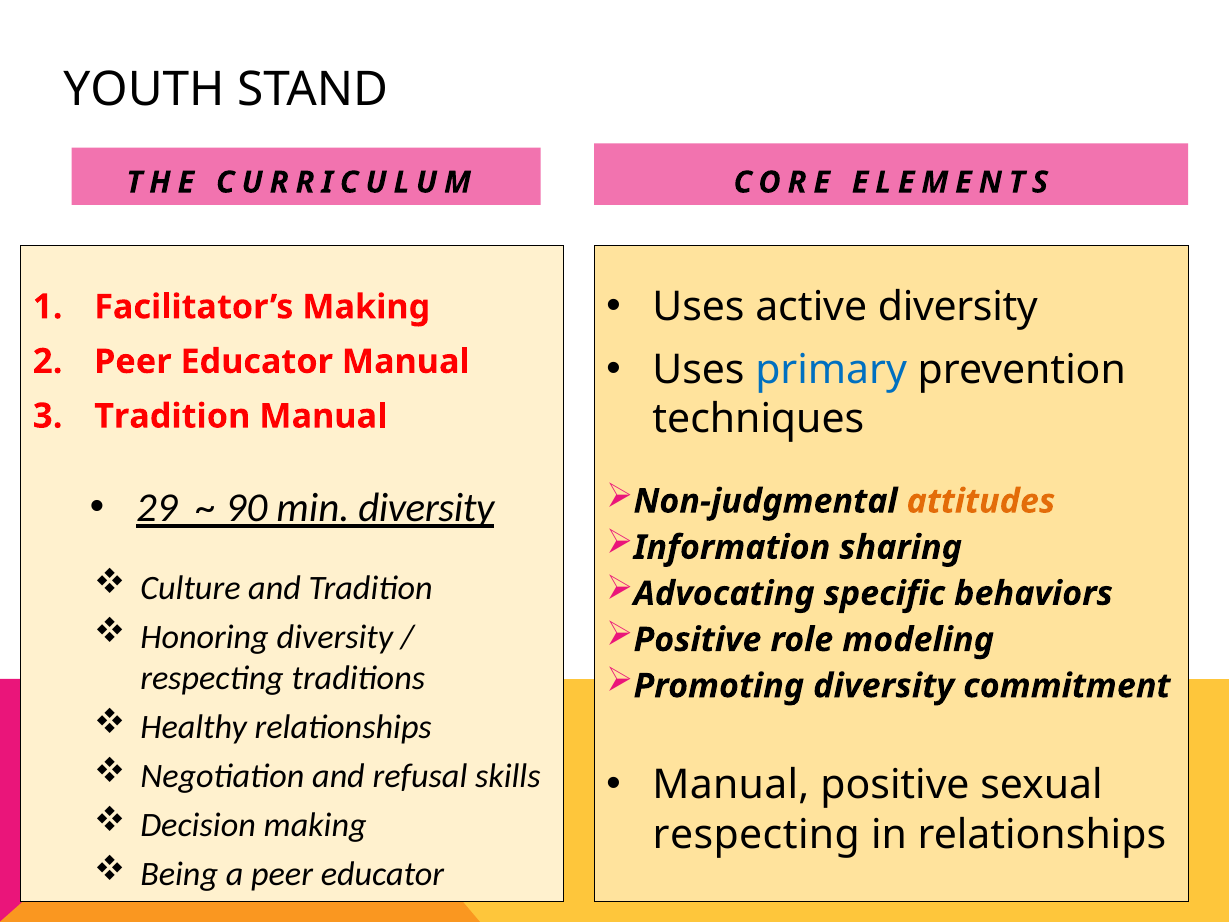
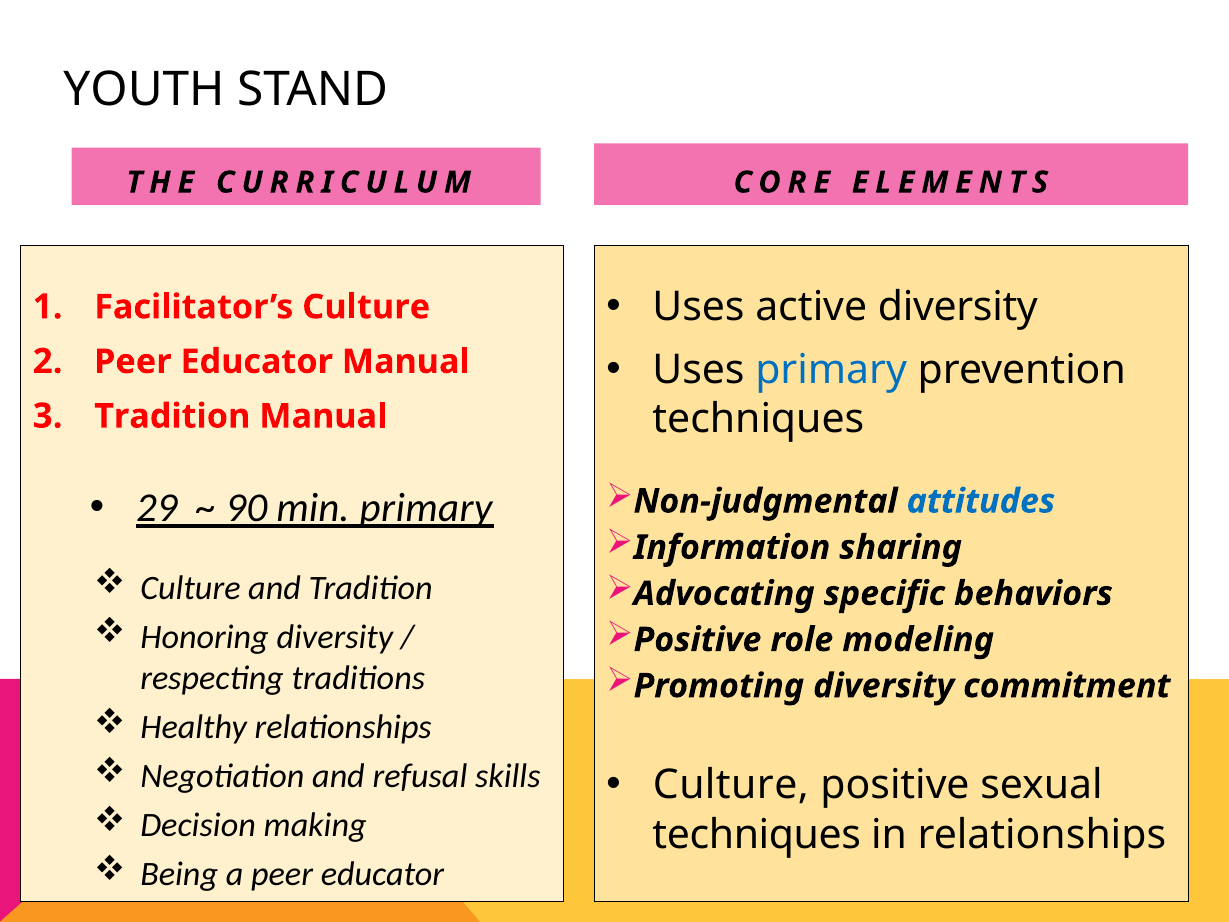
Facilitator’s Making: Making -> Culture
attitudes colour: orange -> blue
min diversity: diversity -> primary
Manual at (731, 785): Manual -> Culture
respecting at (756, 834): respecting -> techniques
